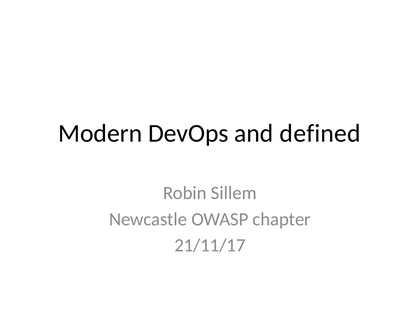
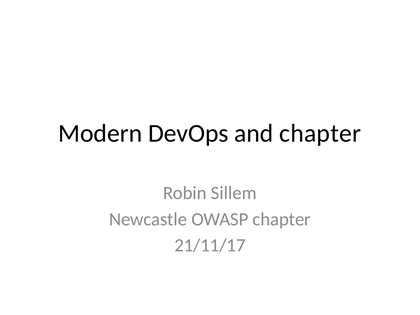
and defined: defined -> chapter
